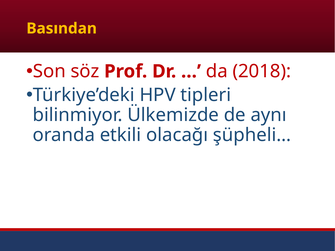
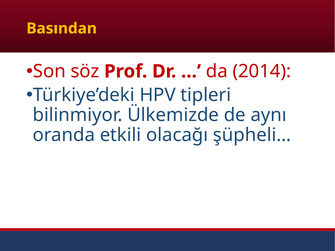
2018: 2018 -> 2014
